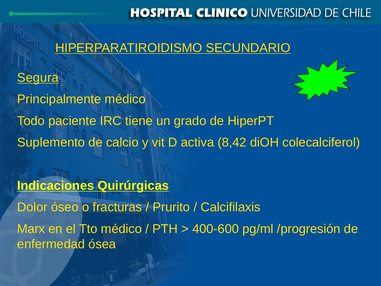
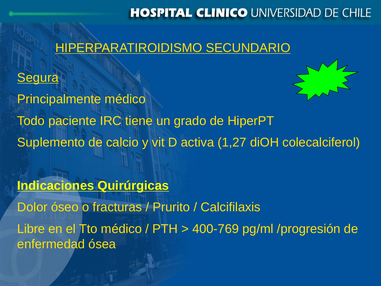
8,42: 8,42 -> 1,27
Marx: Marx -> Libre
400-600: 400-600 -> 400-769
